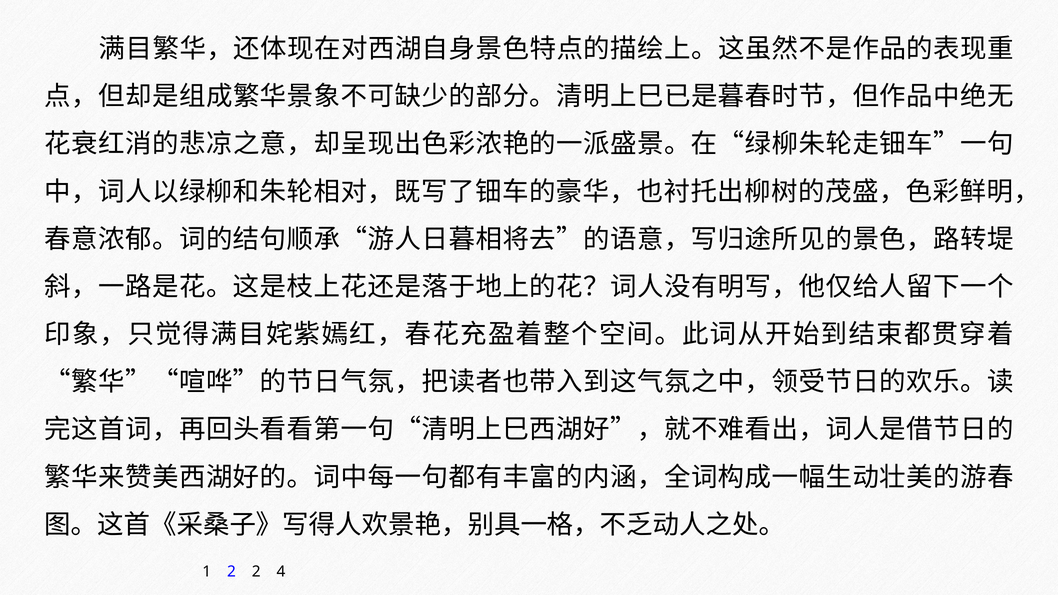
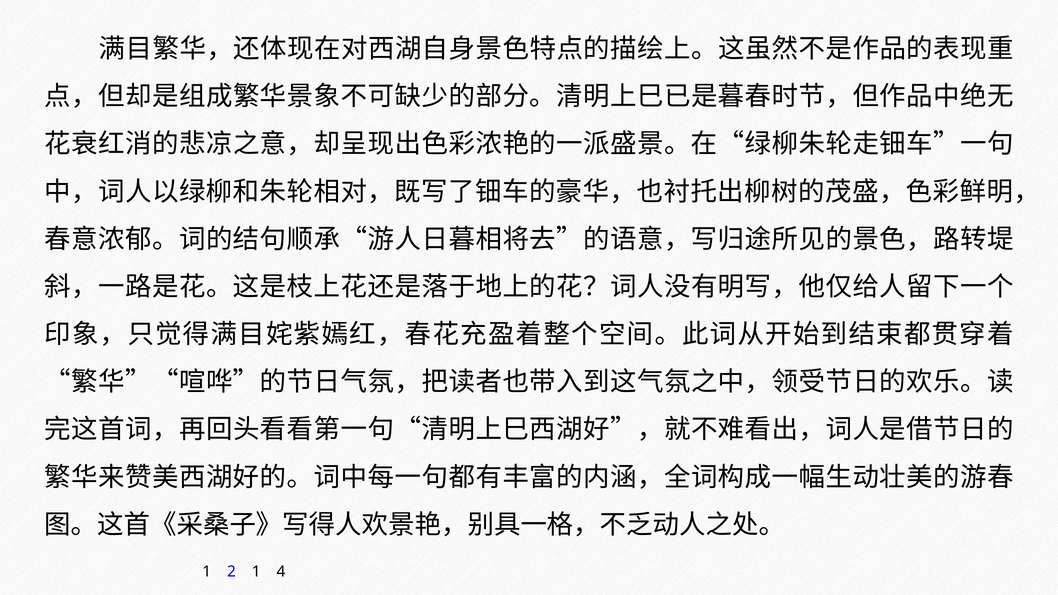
2 2: 2 -> 1
